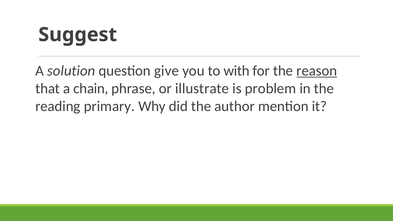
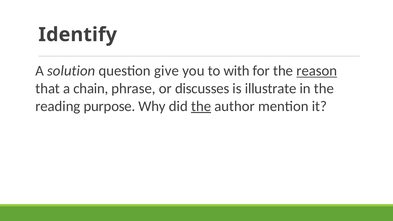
Suggest: Suggest -> Identify
illustrate: illustrate -> discusses
problem: problem -> illustrate
primary: primary -> purpose
the at (201, 106) underline: none -> present
